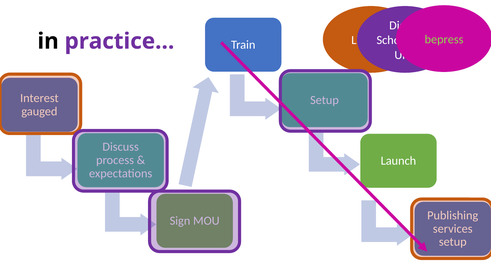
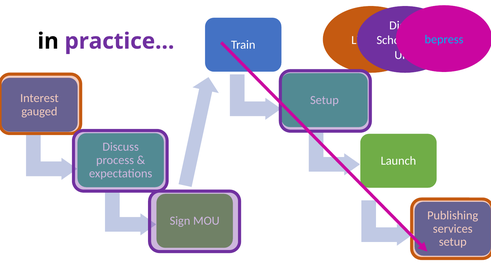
bepress colour: light green -> light blue
